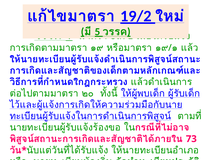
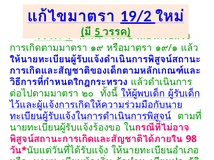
73: 73 -> 98
